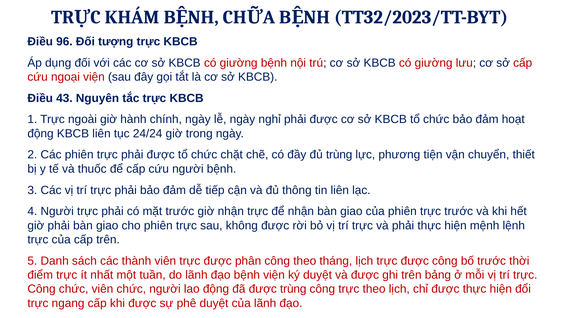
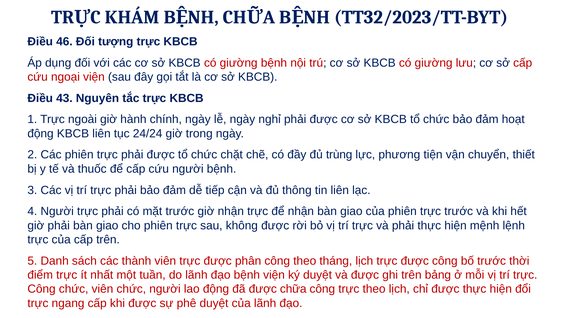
96: 96 -> 46
được trùng: trùng -> chữa
